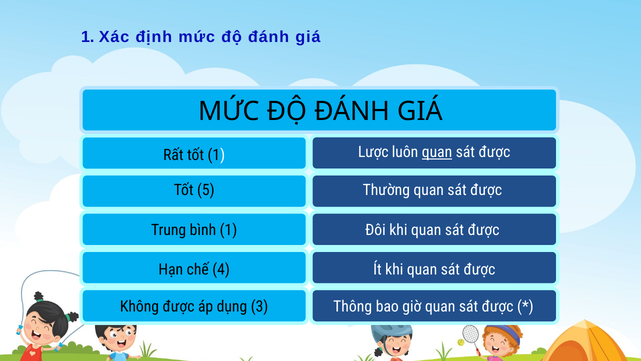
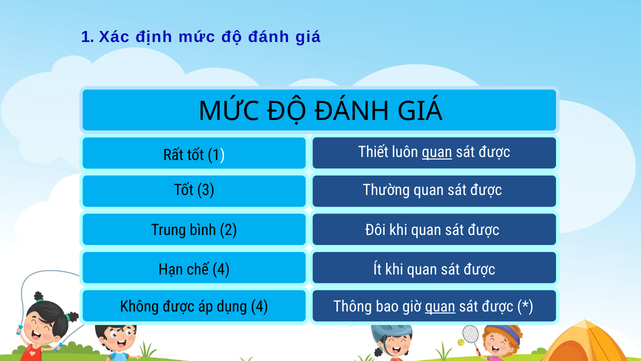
Lược: Lược -> Thiết
5: 5 -> 3
bình 1: 1 -> 2
dụng 3: 3 -> 4
quan at (440, 306) underline: none -> present
